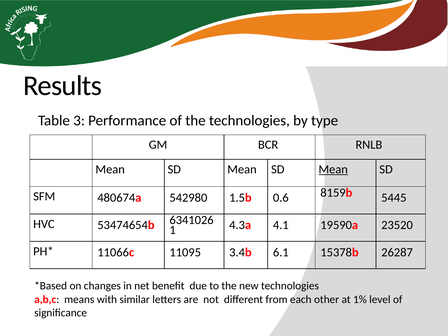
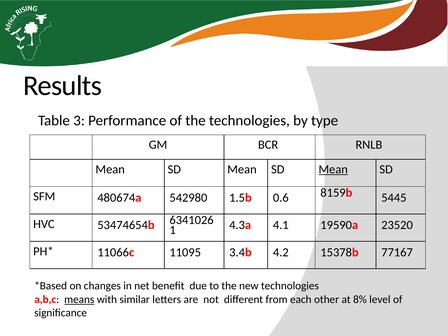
6.1: 6.1 -> 4.2
26287: 26287 -> 77167
means underline: none -> present
1%: 1% -> 8%
